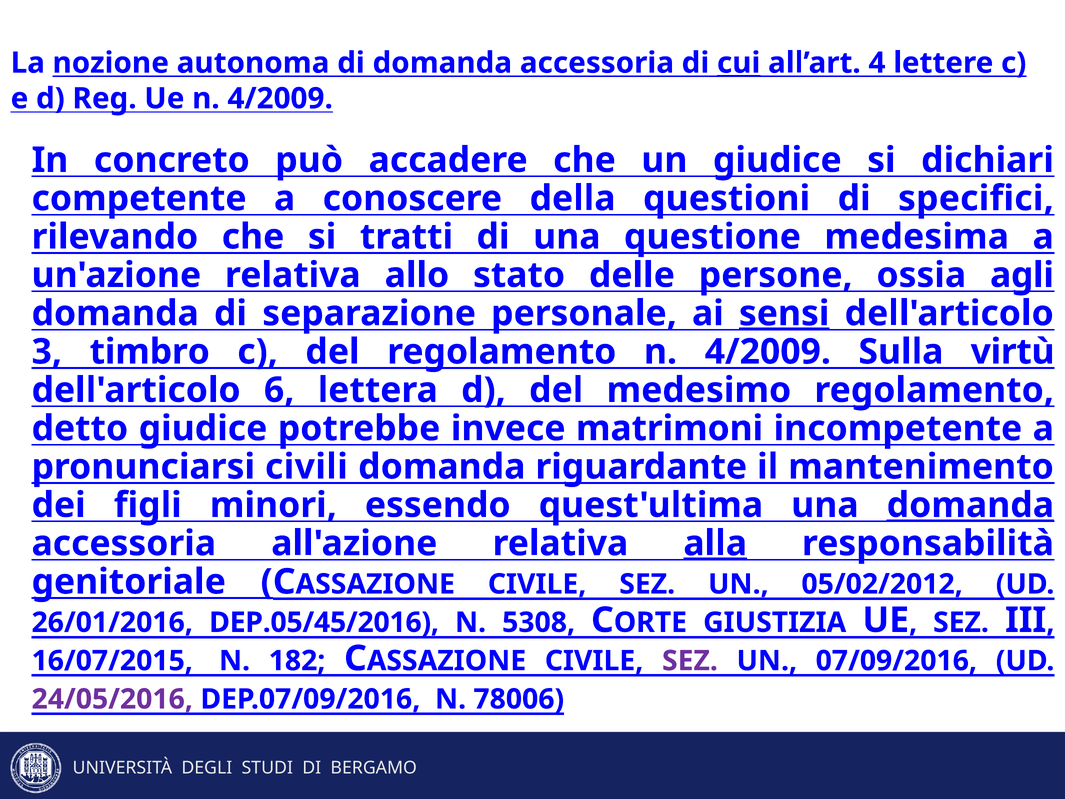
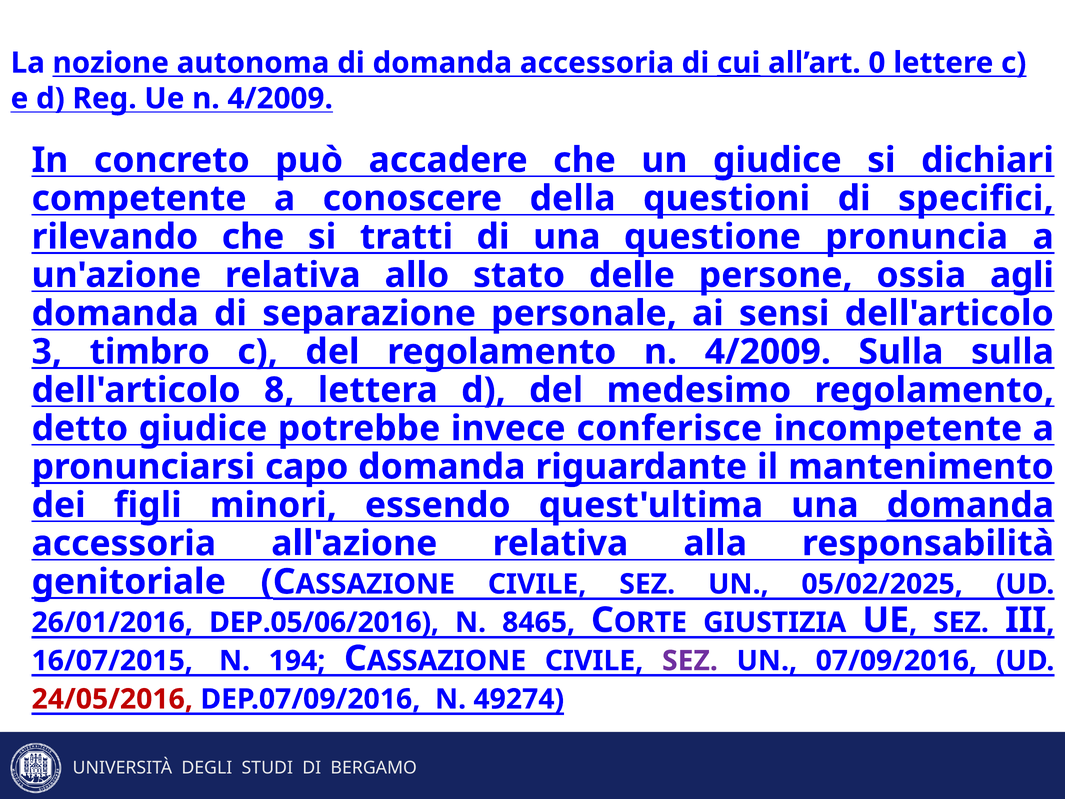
4: 4 -> 0
medesima: medesima -> pronuncia
sensi underline: present -> none
Sulla virtù: virtù -> sulla
6: 6 -> 8
matrimoni: matrimoni -> conferisce
civili: civili -> capo
alla underline: present -> none
05/02/2012: 05/02/2012 -> 05/02/2025
DEP.05/45/2016: DEP.05/45/2016 -> DEP.05/06/2016
5308: 5308 -> 8465
182: 182 -> 194
24/05/2016 colour: purple -> red
78006: 78006 -> 49274
